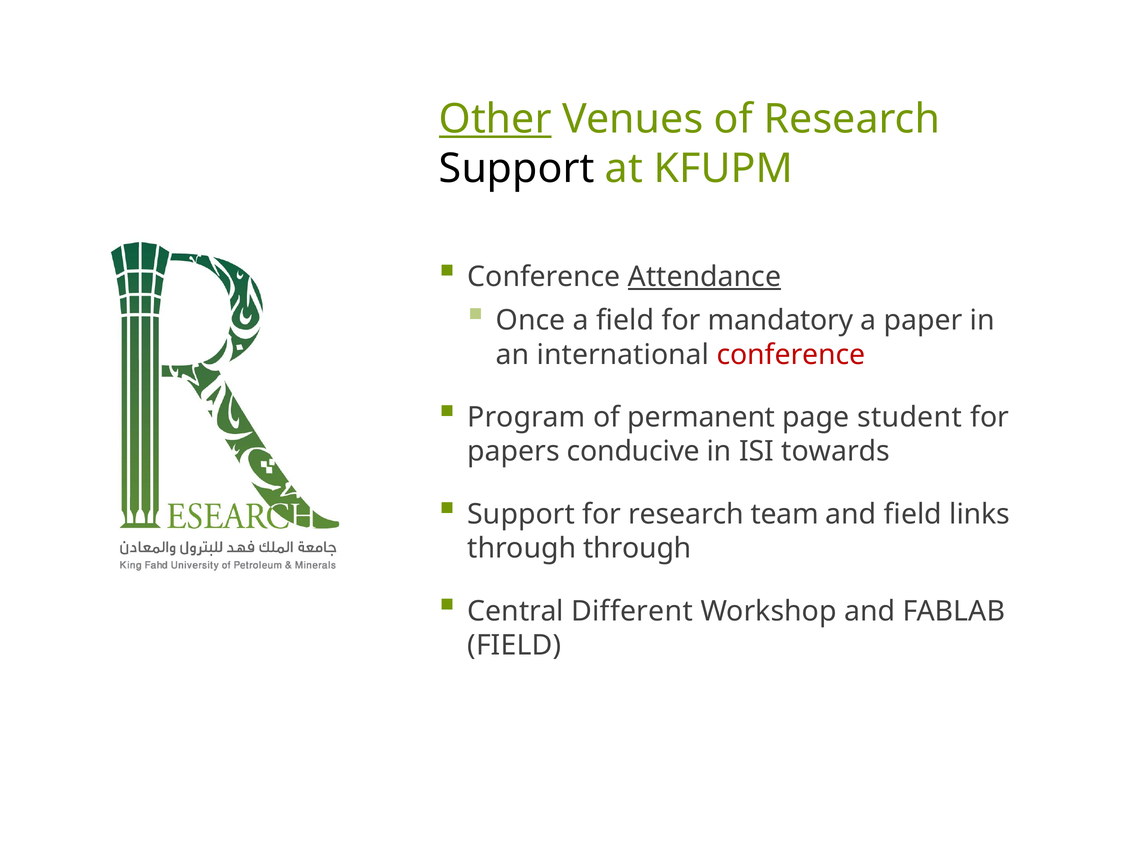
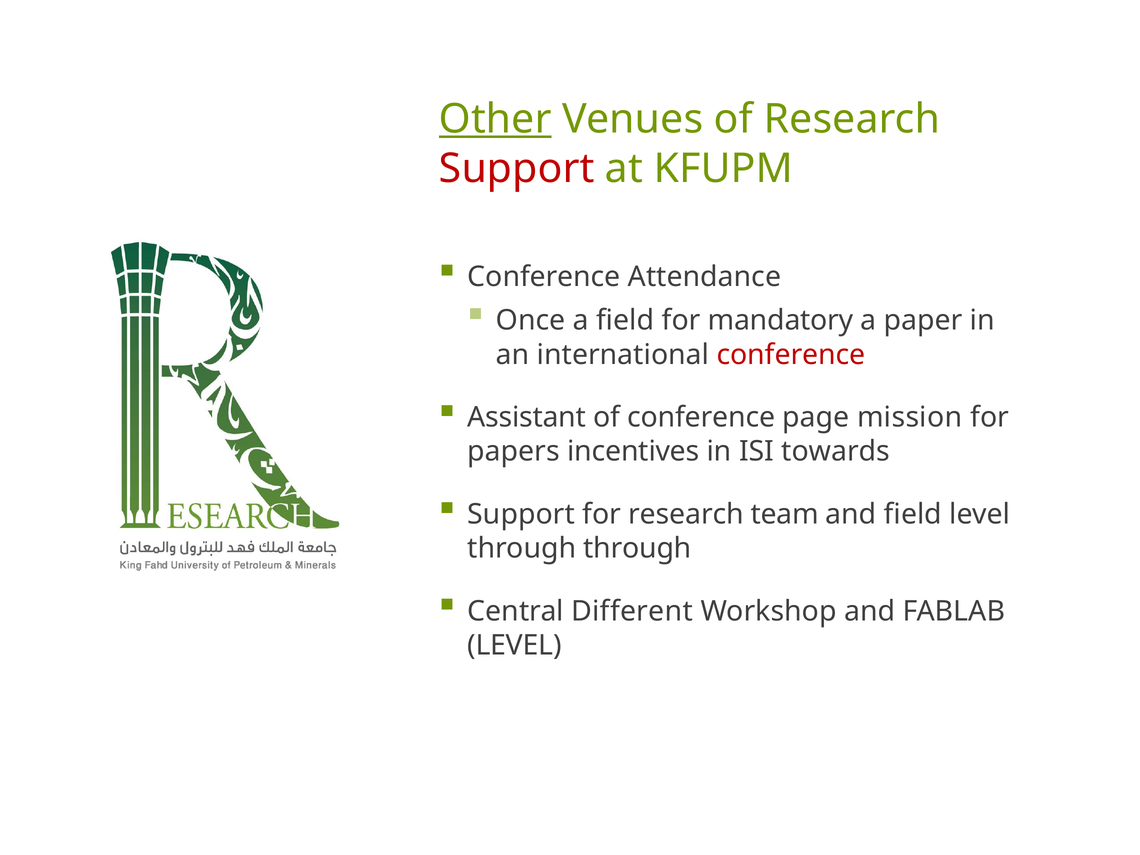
Support at (517, 169) colour: black -> red
Attendance underline: present -> none
Program: Program -> Assistant
of permanent: permanent -> conference
student: student -> mission
conducive: conducive -> incentives
field links: links -> level
FIELD at (514, 645): FIELD -> LEVEL
